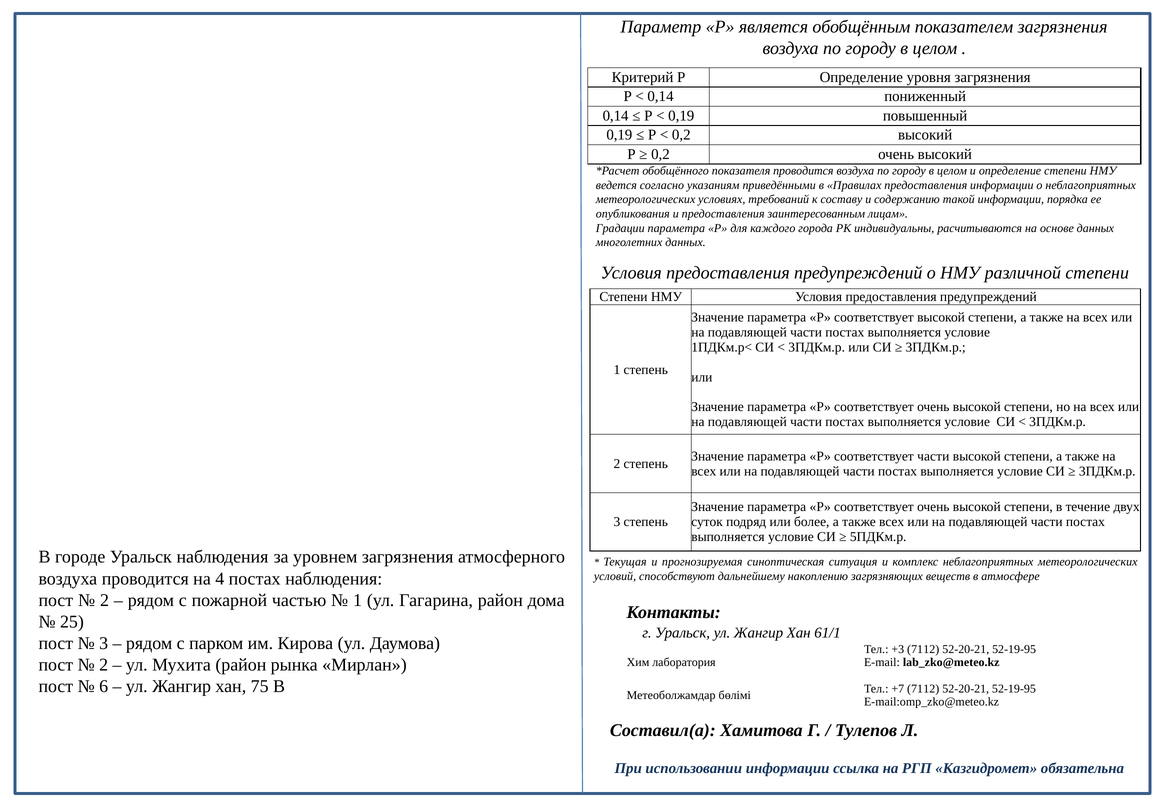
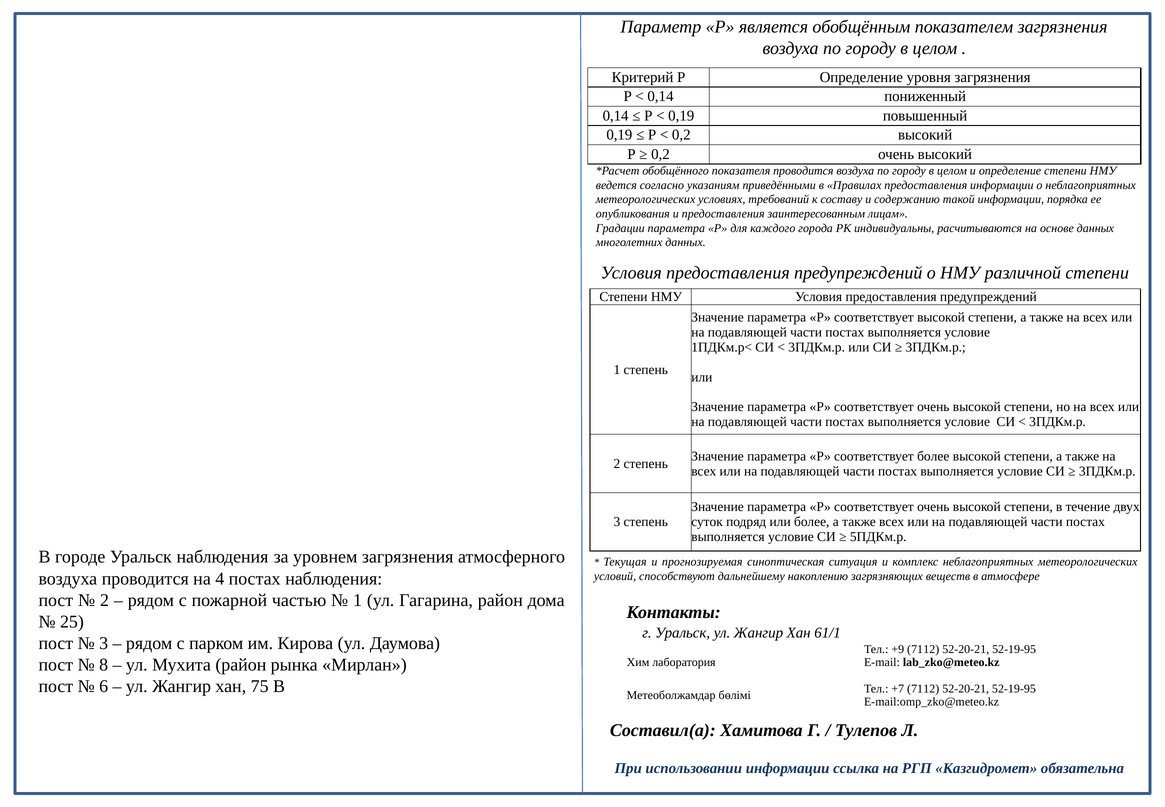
соответствует части: части -> более
+3: +3 -> +9
2 at (104, 664): 2 -> 8
